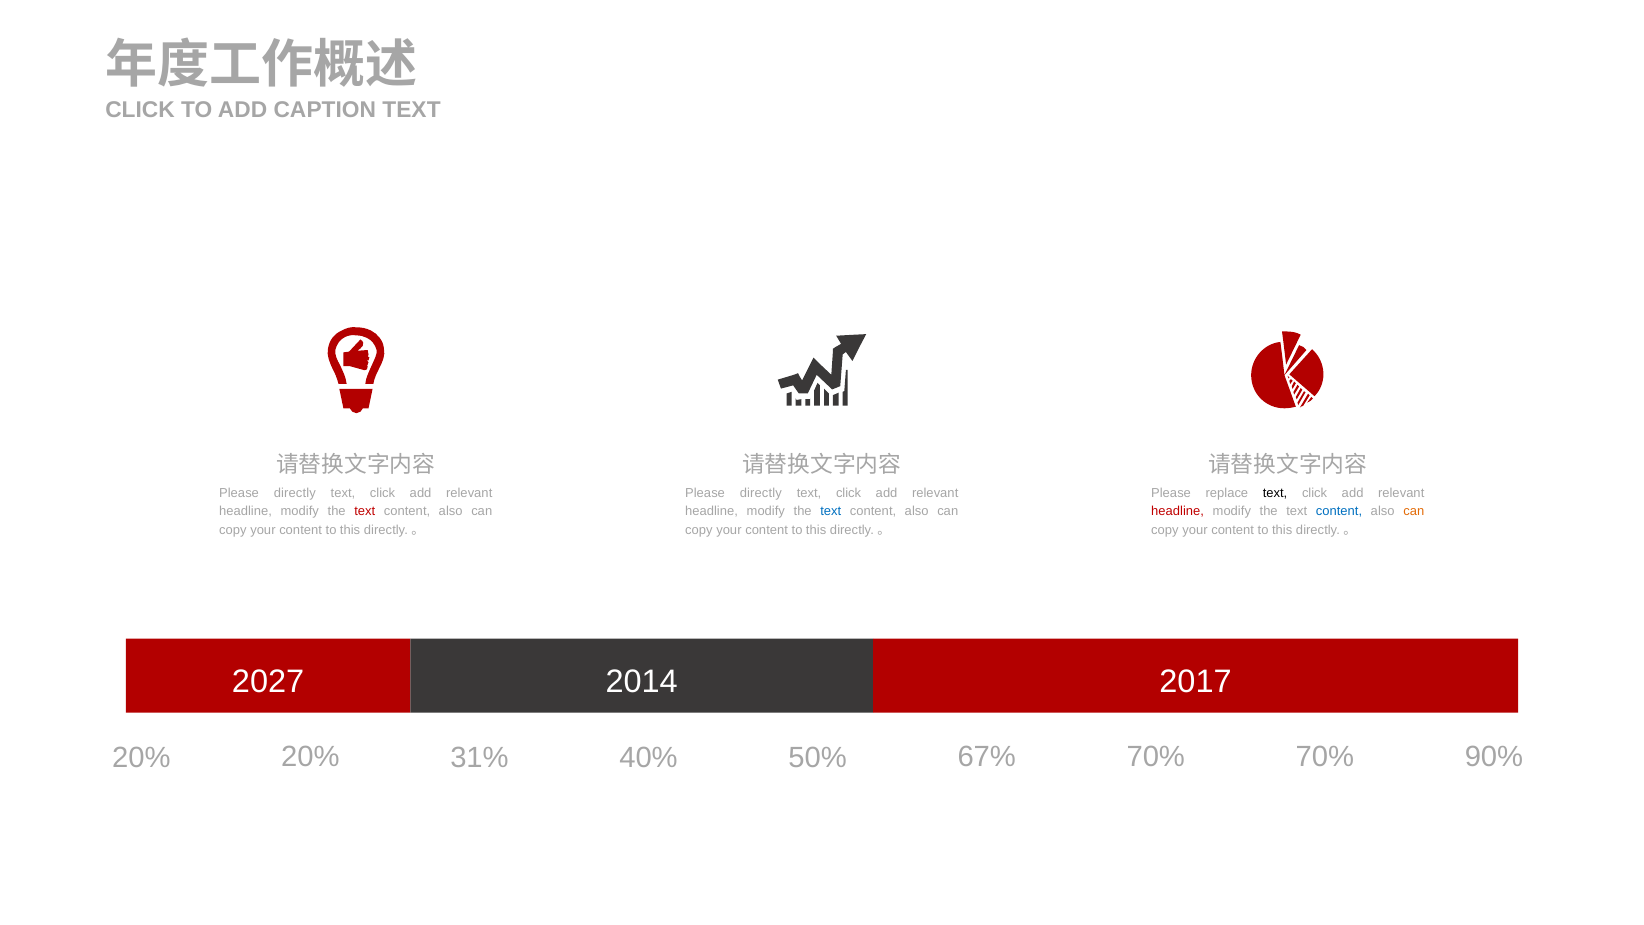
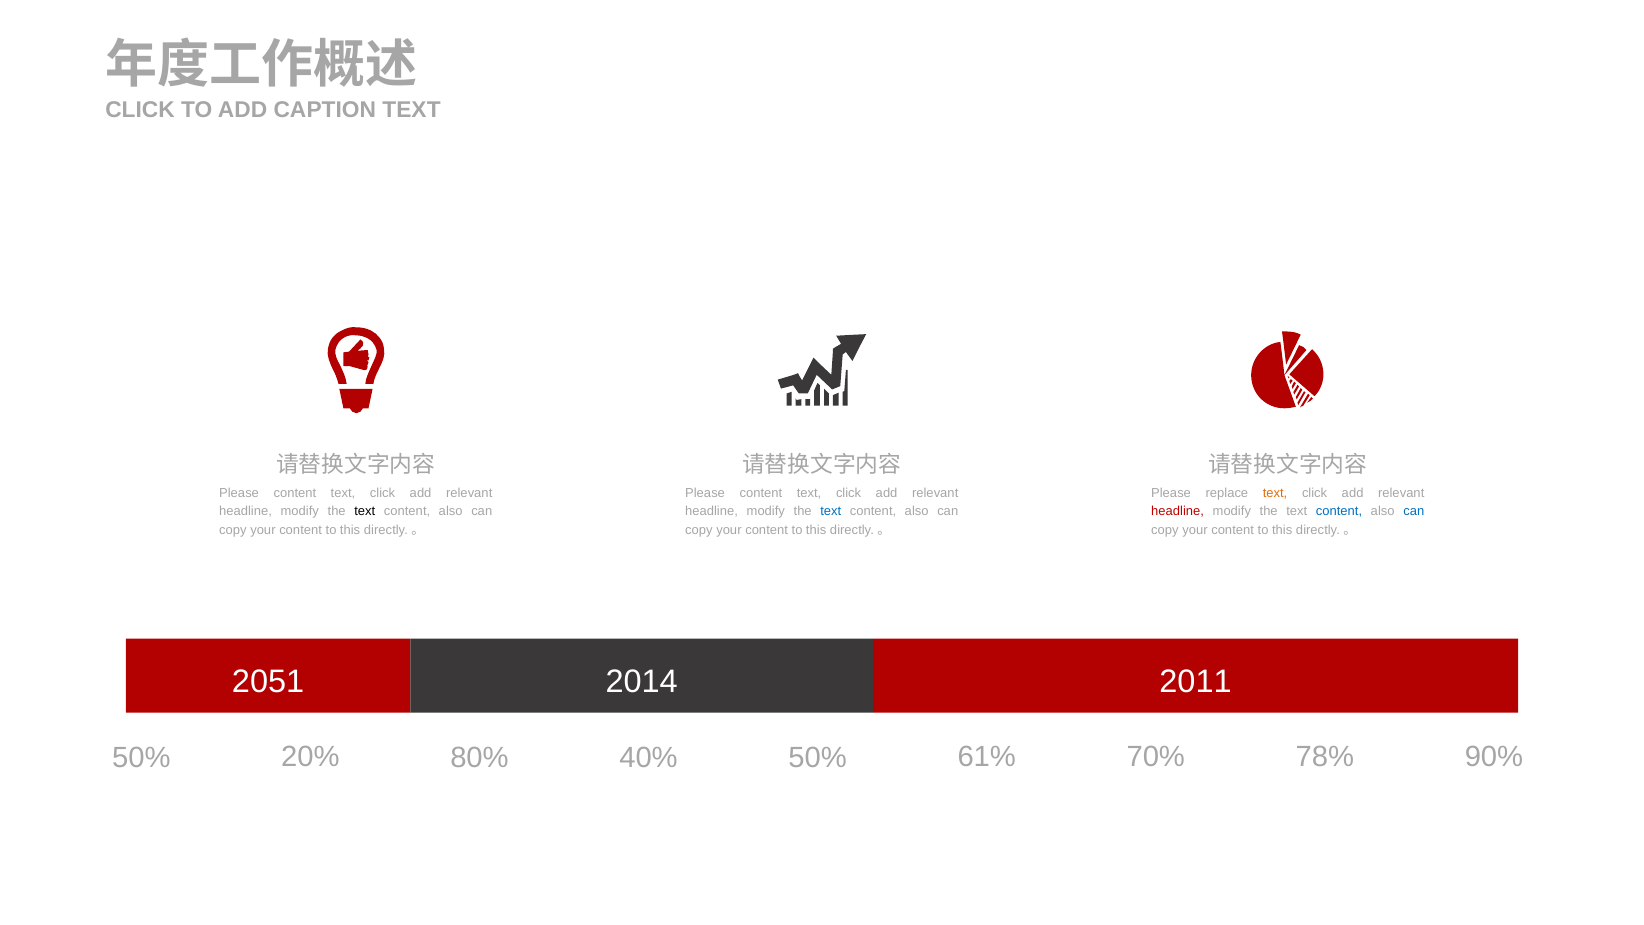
directly at (295, 493): directly -> content
directly at (761, 493): directly -> content
text at (1275, 493) colour: black -> orange
text at (365, 511) colour: red -> black
can at (1414, 511) colour: orange -> blue
2027: 2027 -> 2051
2017: 2017 -> 2011
20% at (141, 758): 20% -> 50%
31%: 31% -> 80%
67%: 67% -> 61%
70% 70%: 70% -> 78%
